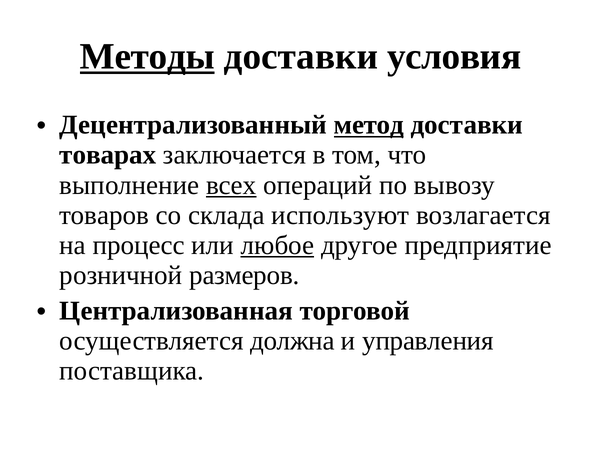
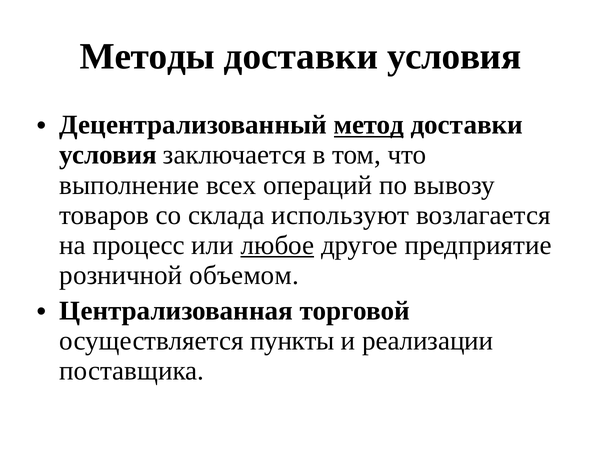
Методы underline: present -> none
товарах at (108, 155): товарах -> условия
всех underline: present -> none
размеров: размеров -> объемом
должна: должна -> пункты
управления: управления -> реализации
